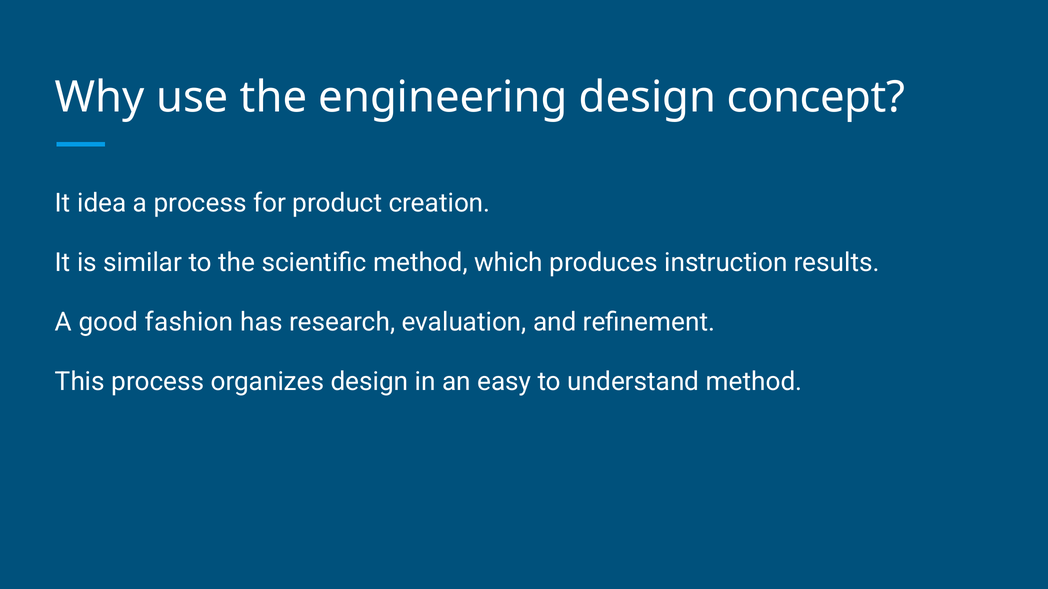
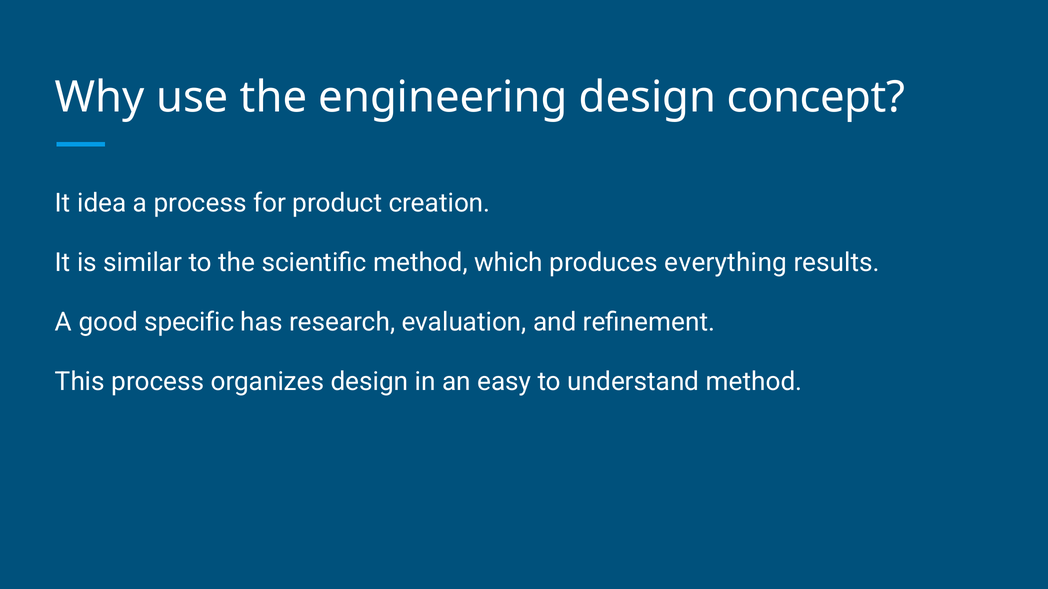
instruction: instruction -> everything
fashion: fashion -> specific
